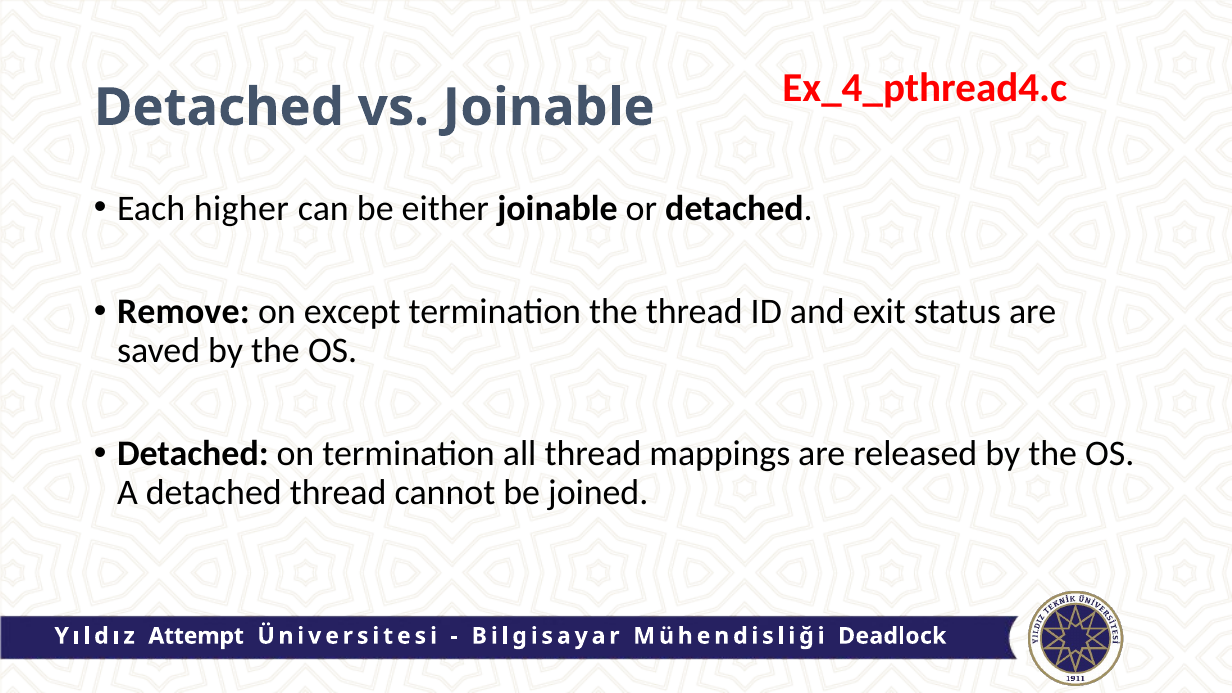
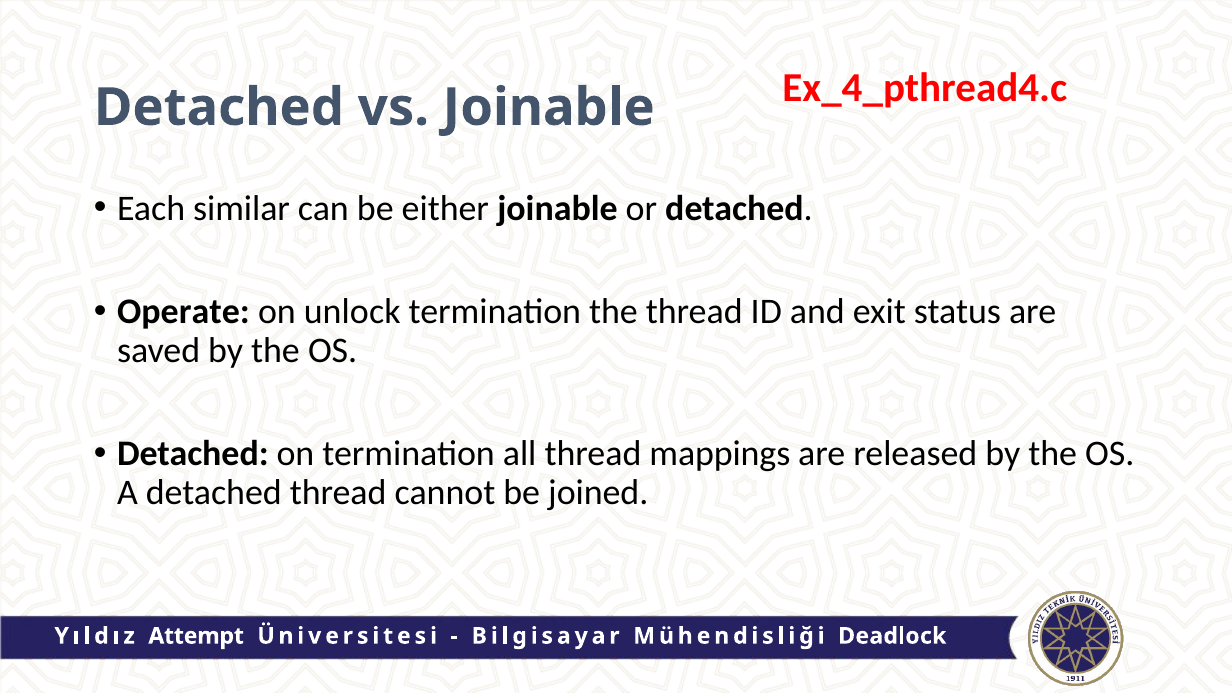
higher: higher -> similar
Remove: Remove -> Operate
except: except -> unlock
